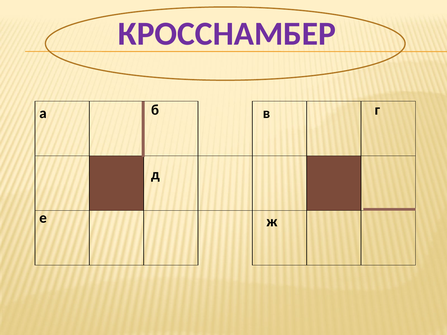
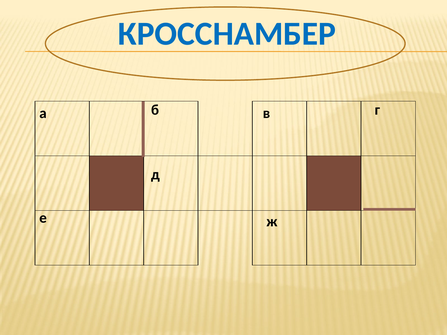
КРОССНАМБЕР colour: purple -> blue
